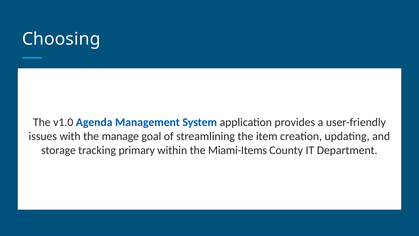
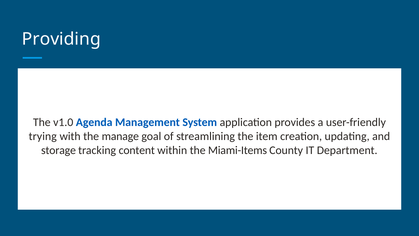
Choosing: Choosing -> Providing
issues: issues -> trying
primary: primary -> content
